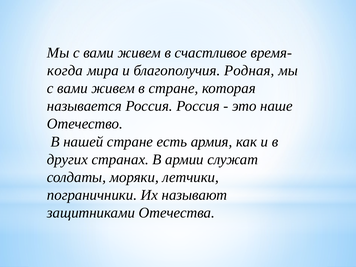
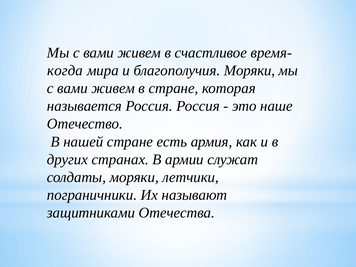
благополучия Родная: Родная -> Моряки
